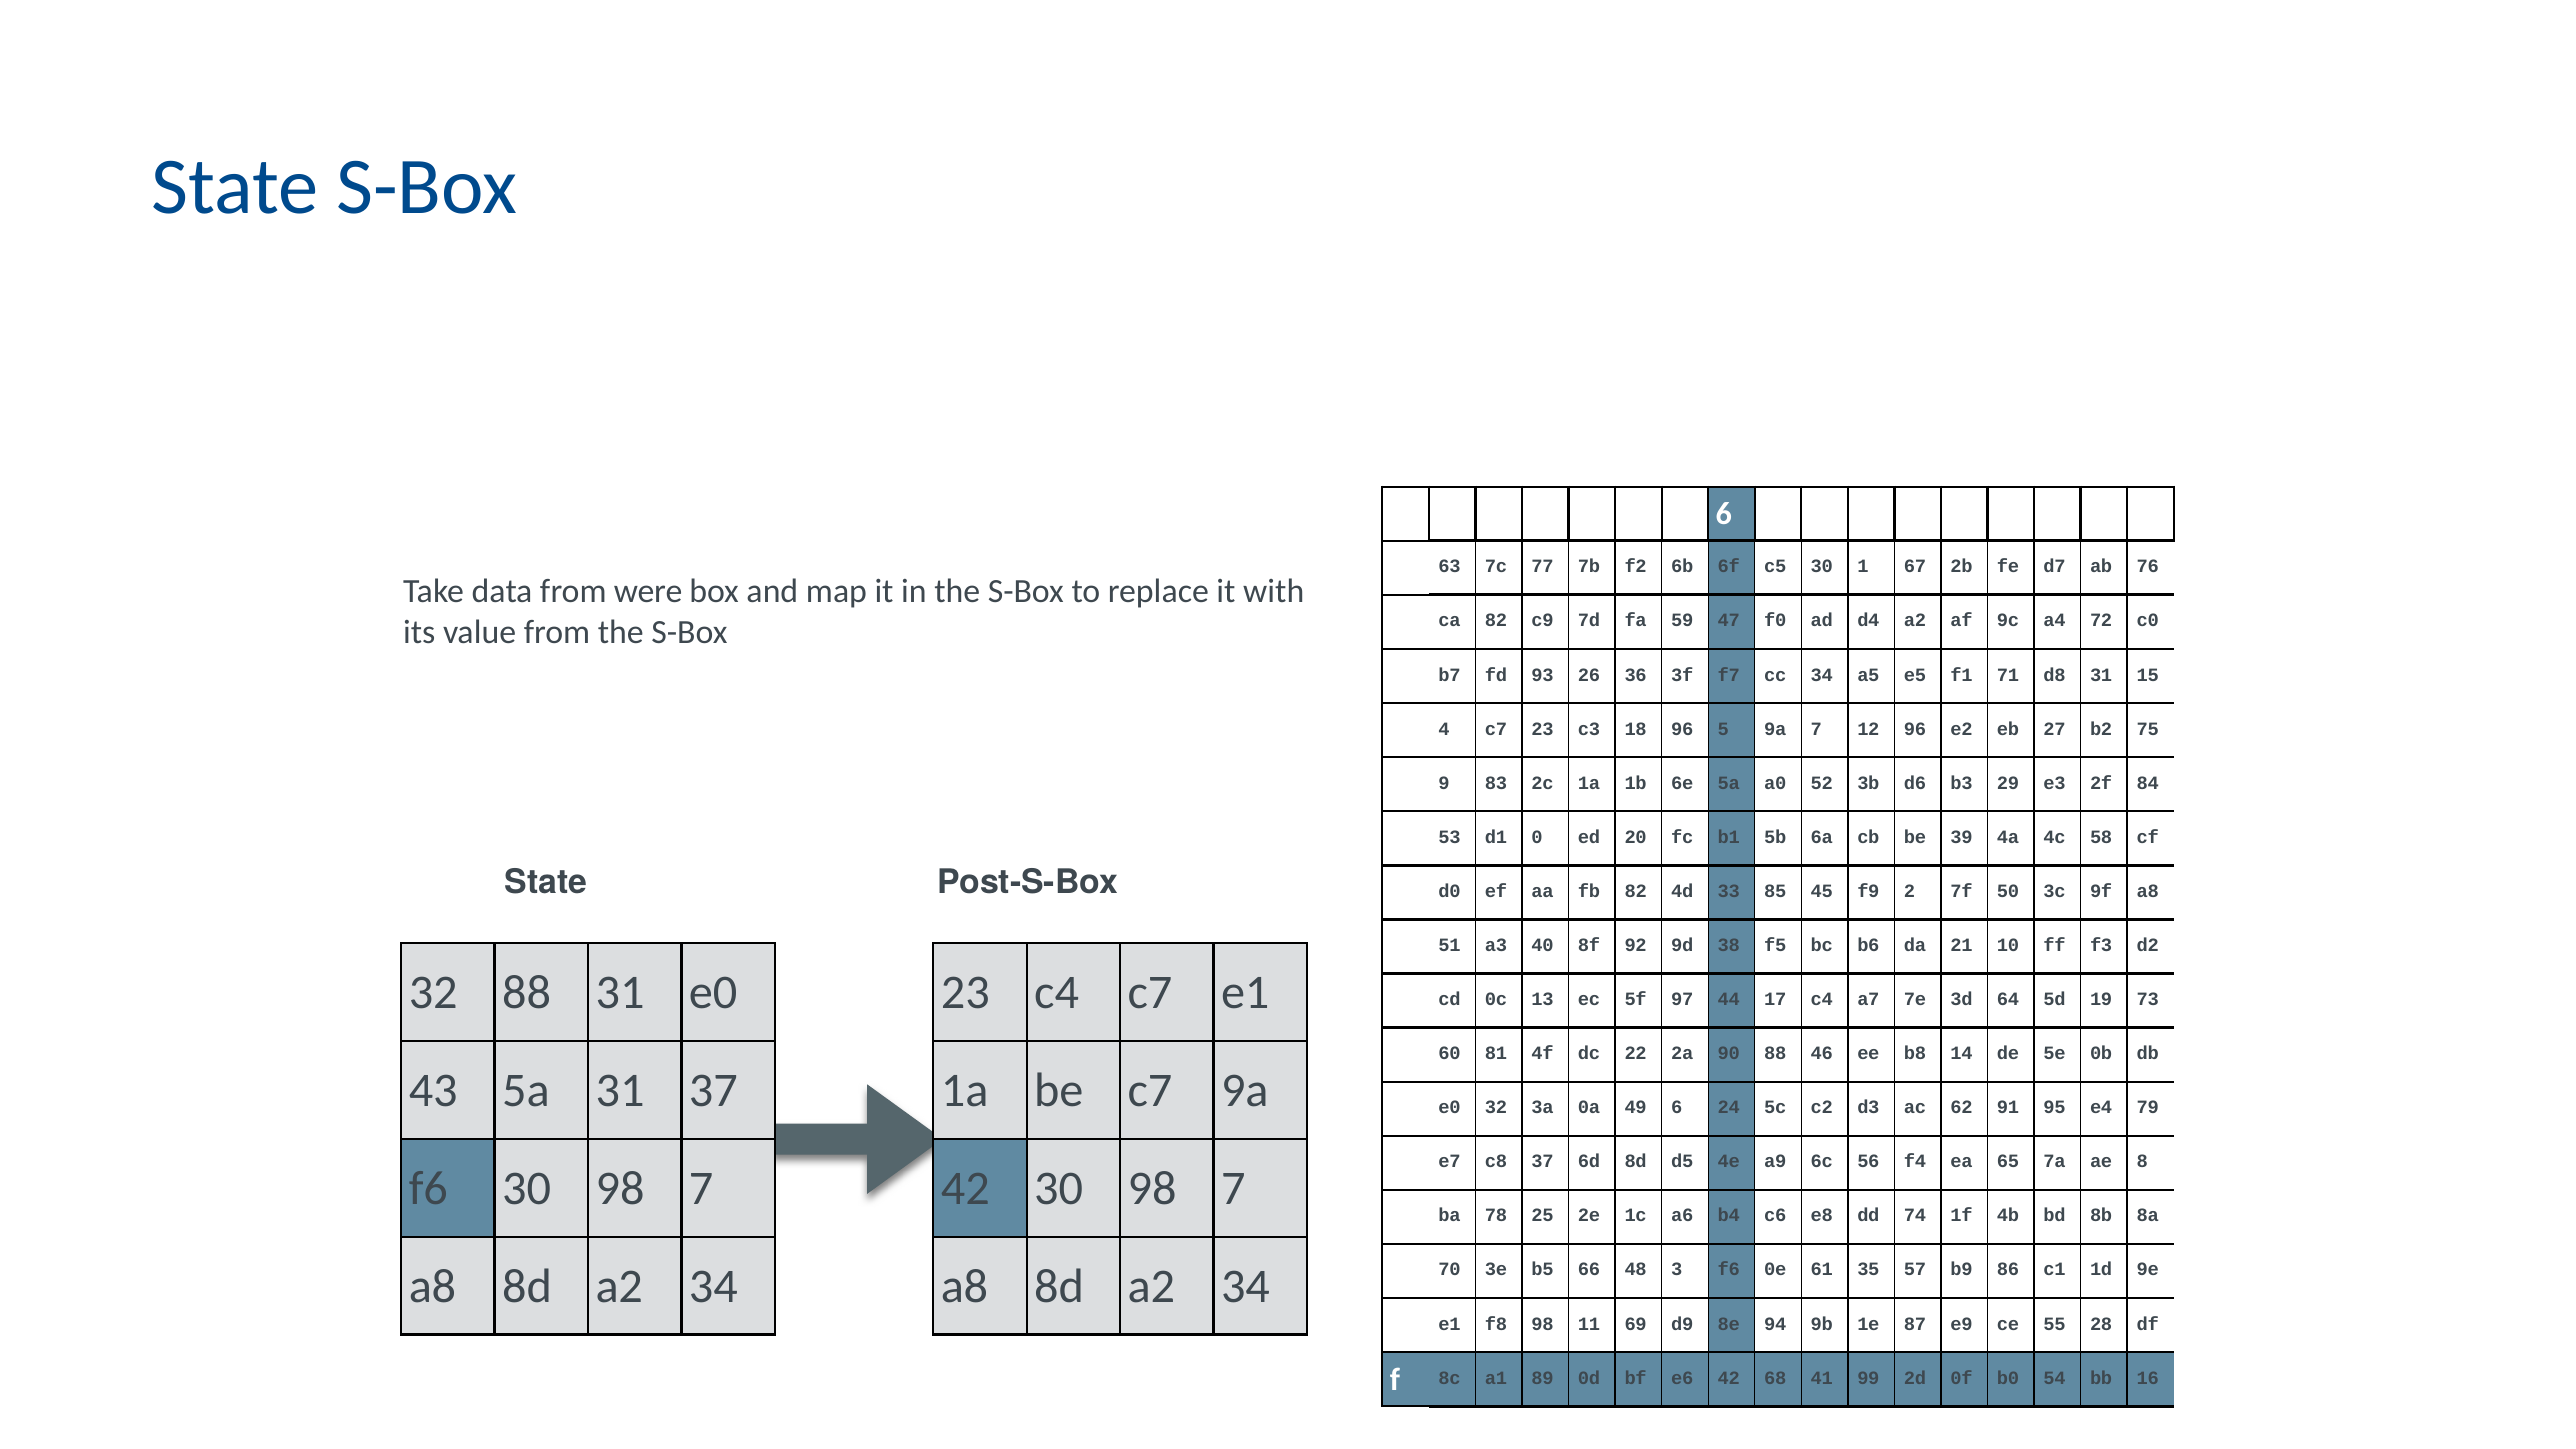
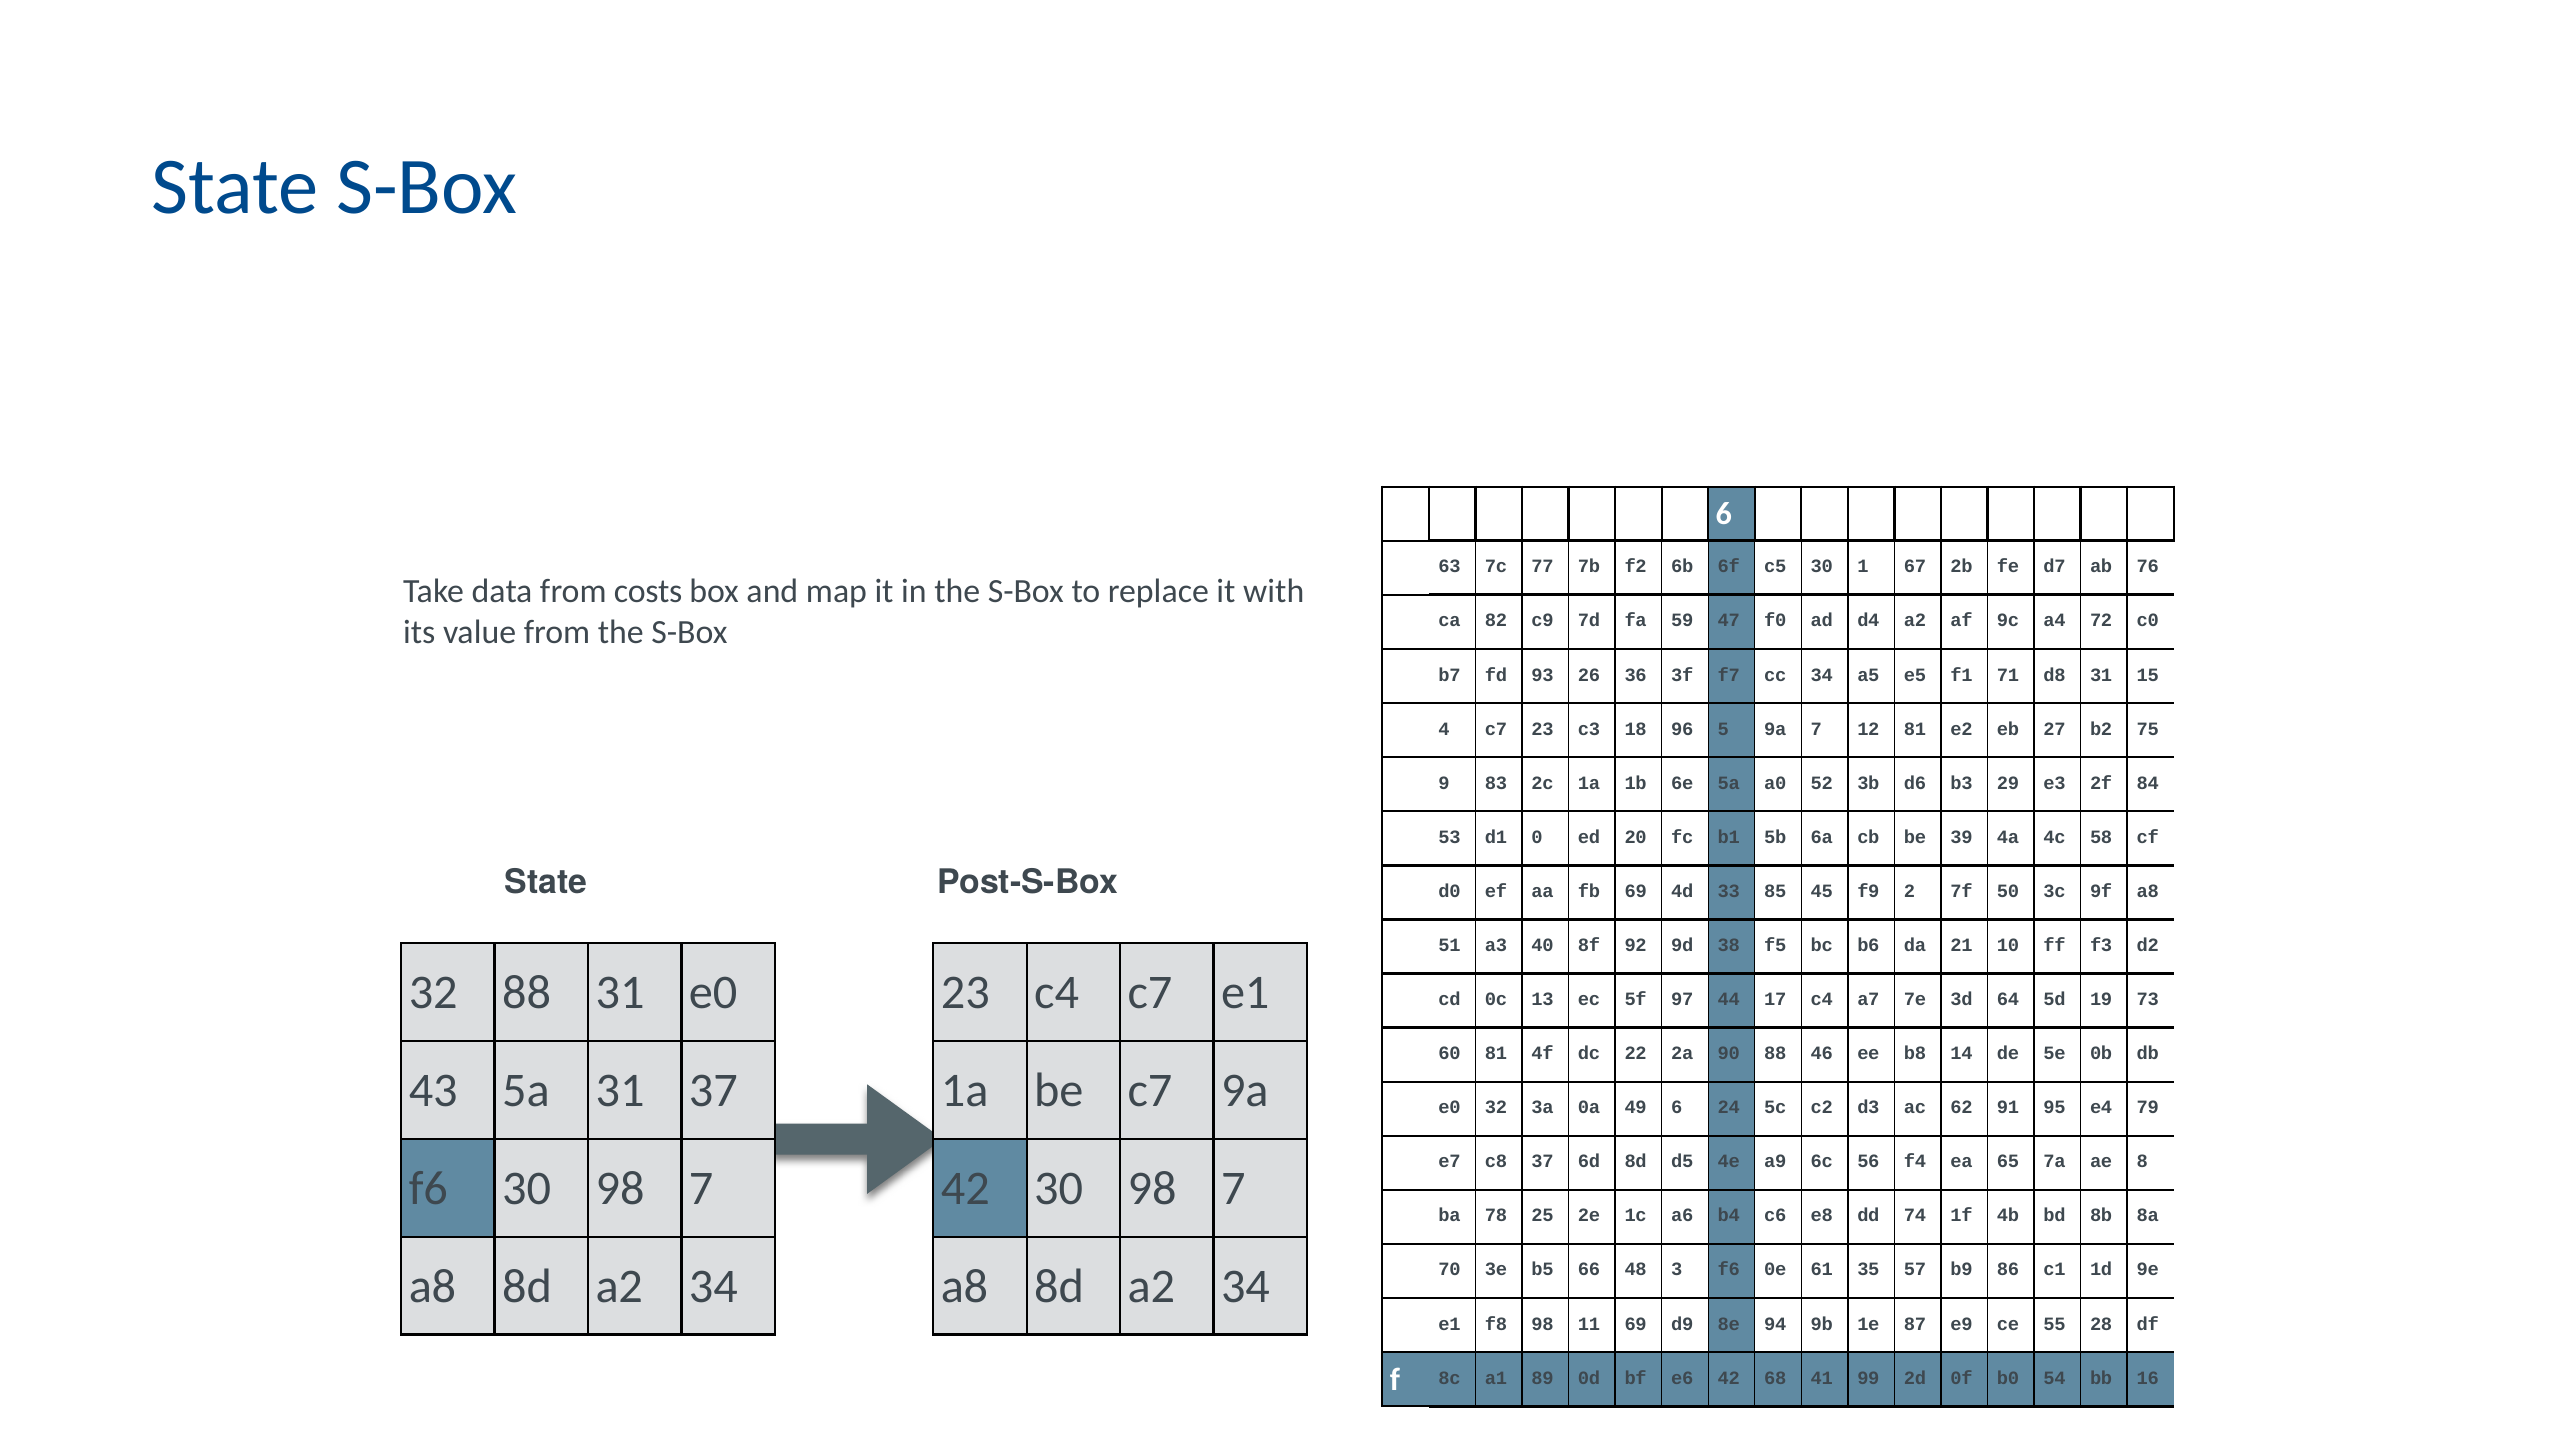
were: were -> costs
12 96: 96 -> 81
fb 82: 82 -> 69
